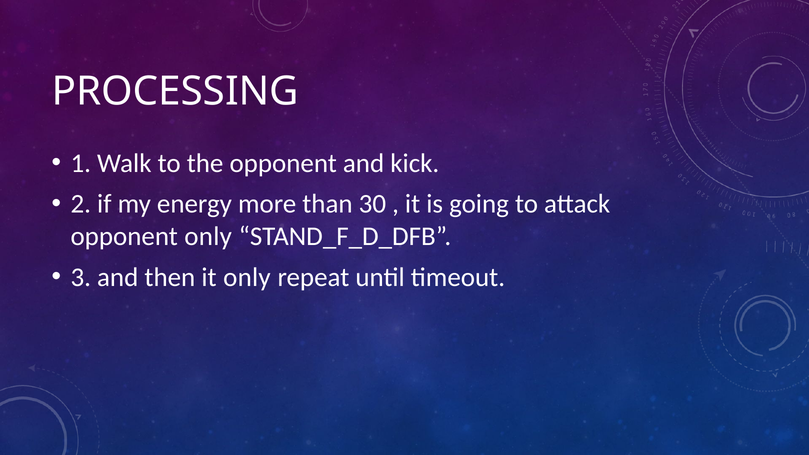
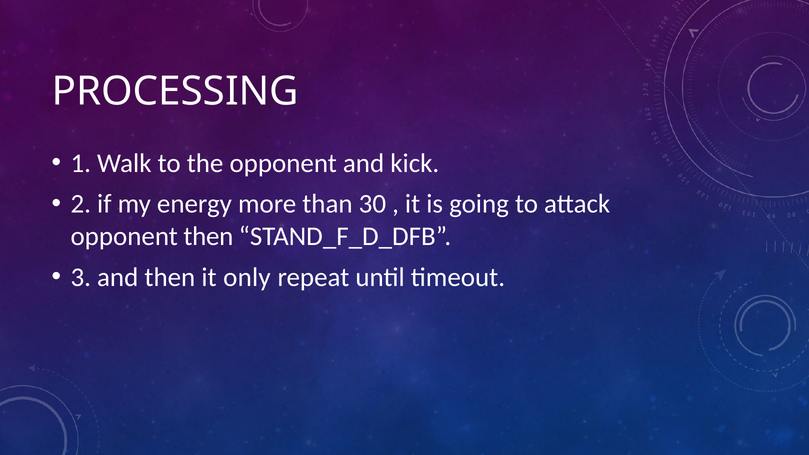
opponent only: only -> then
